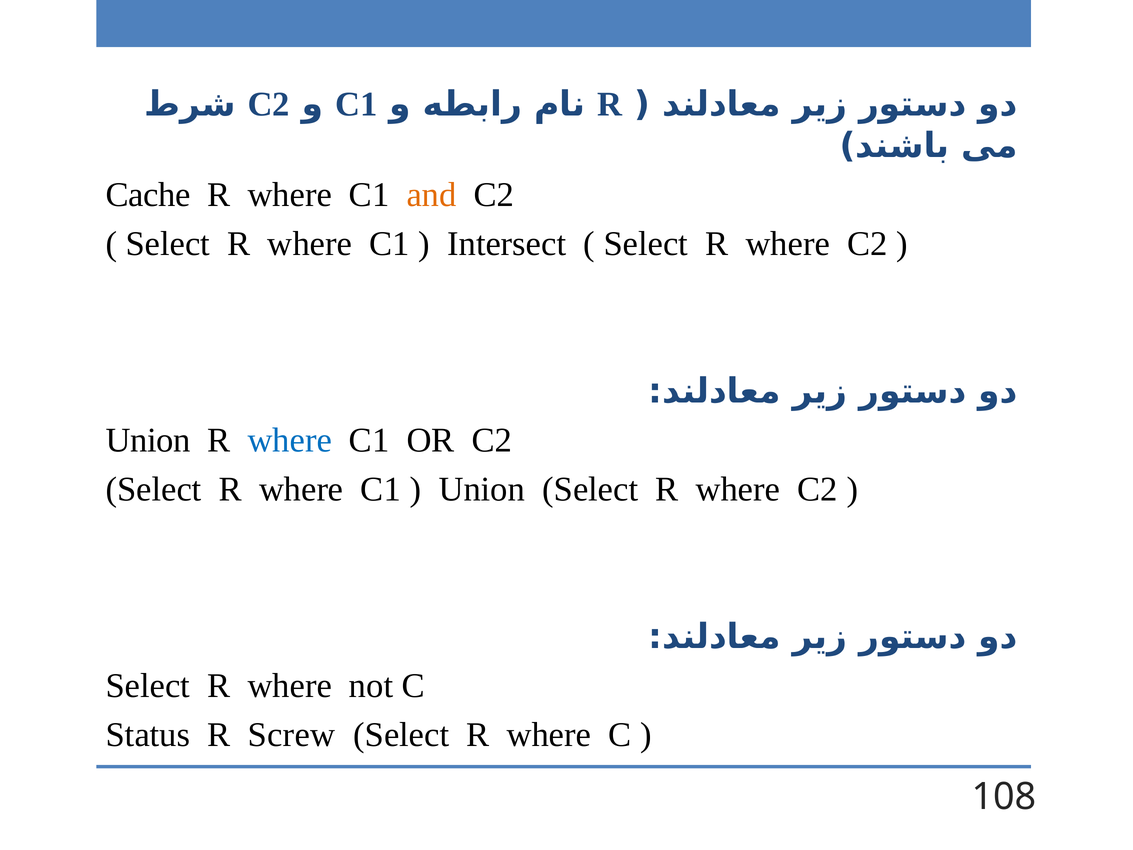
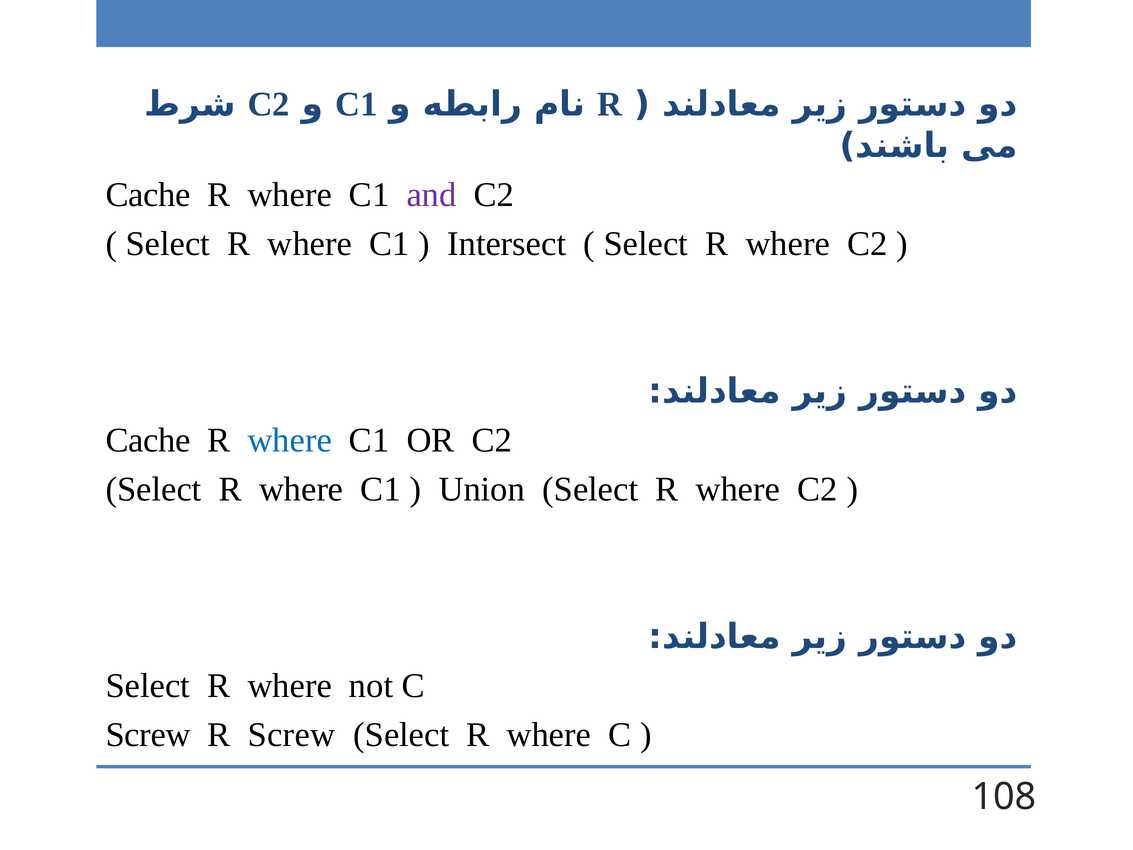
and colour: orange -> purple
Union at (148, 440): Union -> Cache
Status at (148, 735): Status -> Screw
